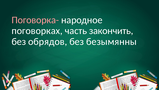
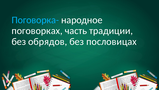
Поговорка- colour: pink -> light blue
закончить: закончить -> традиции
безымянны: безымянны -> пословицах
